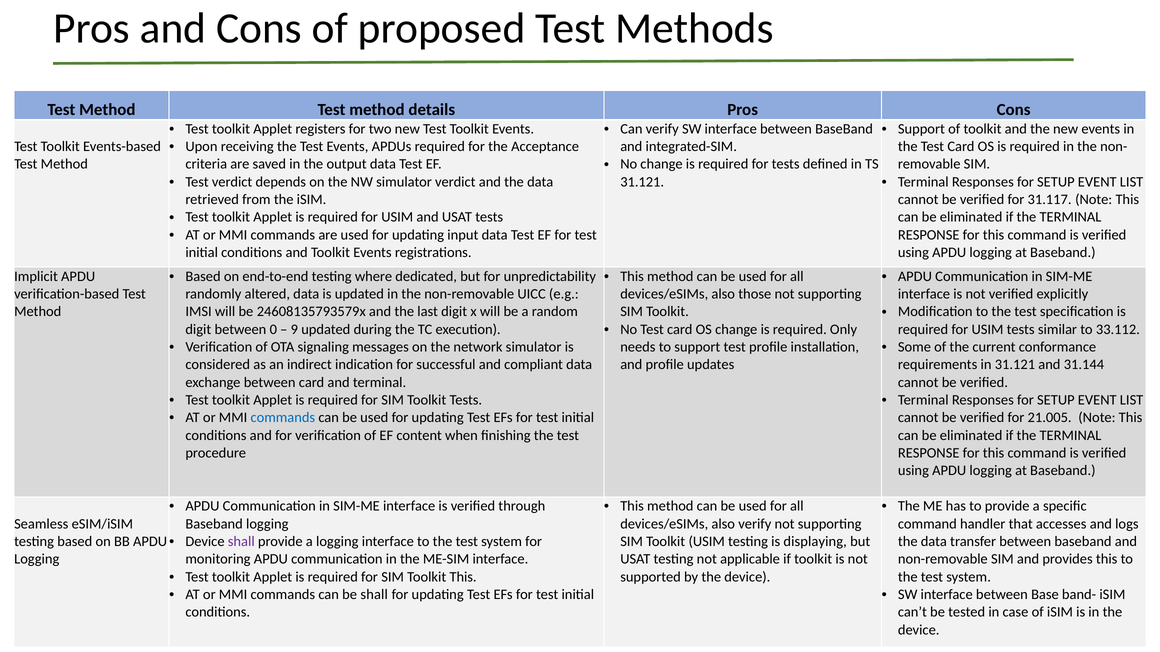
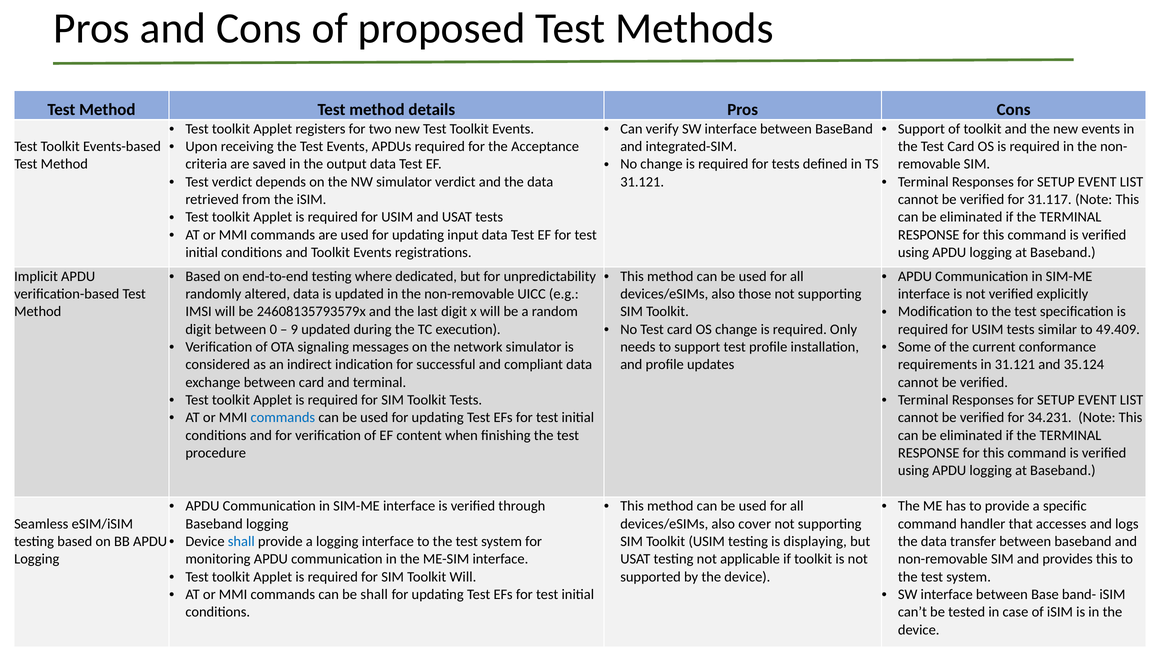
33.112: 33.112 -> 49.409
31.144: 31.144 -> 35.124
21.005: 21.005 -> 34.231
also verify: verify -> cover
shall at (241, 542) colour: purple -> blue
Toolkit This: This -> Will
